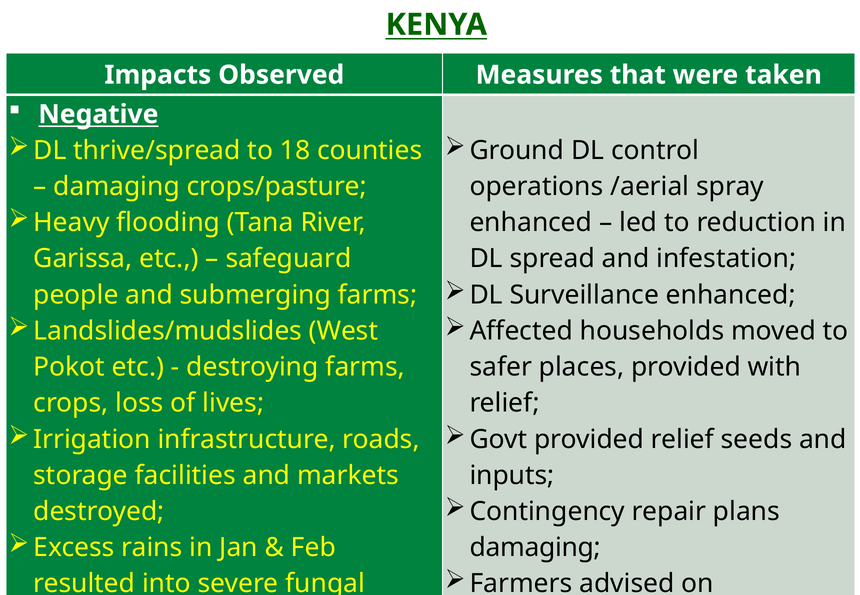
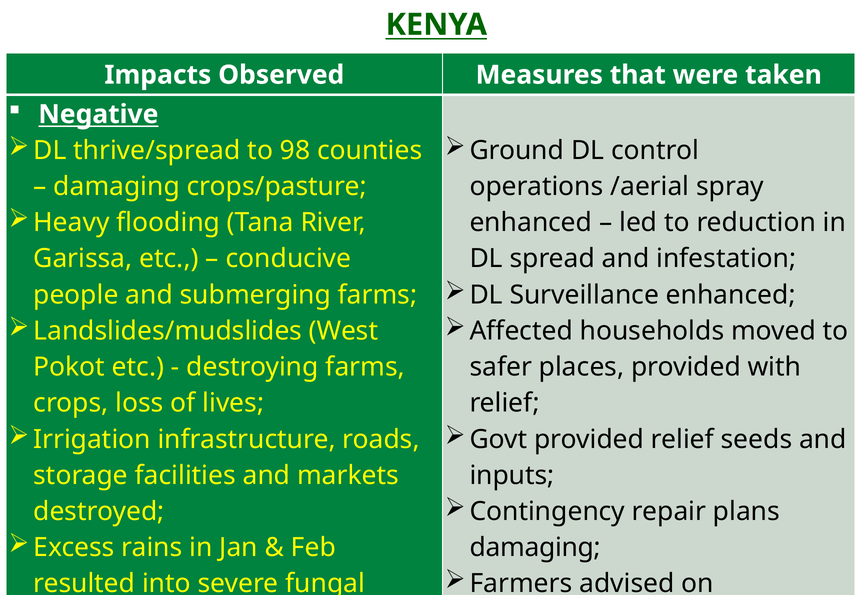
18: 18 -> 98
safeguard: safeguard -> conducive
